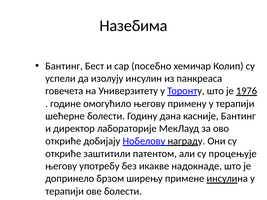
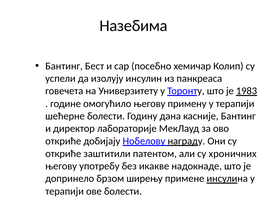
1976: 1976 -> 1983
процењује: процењује -> хроничних
